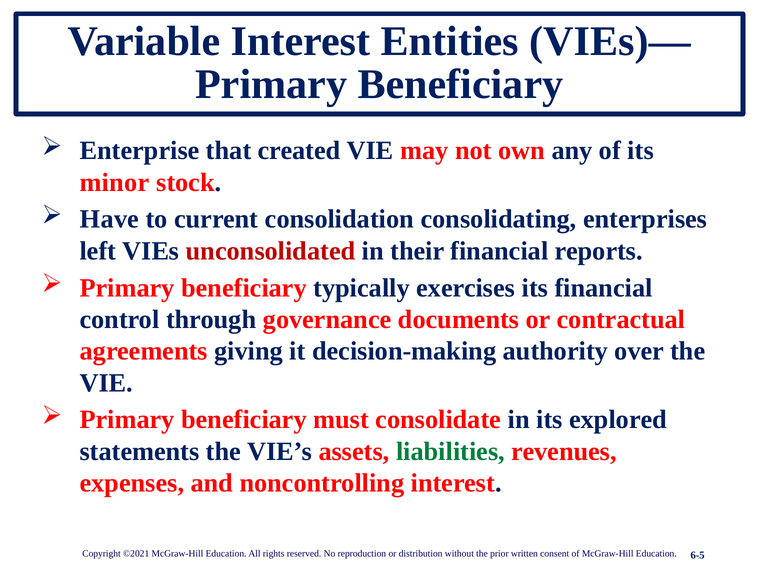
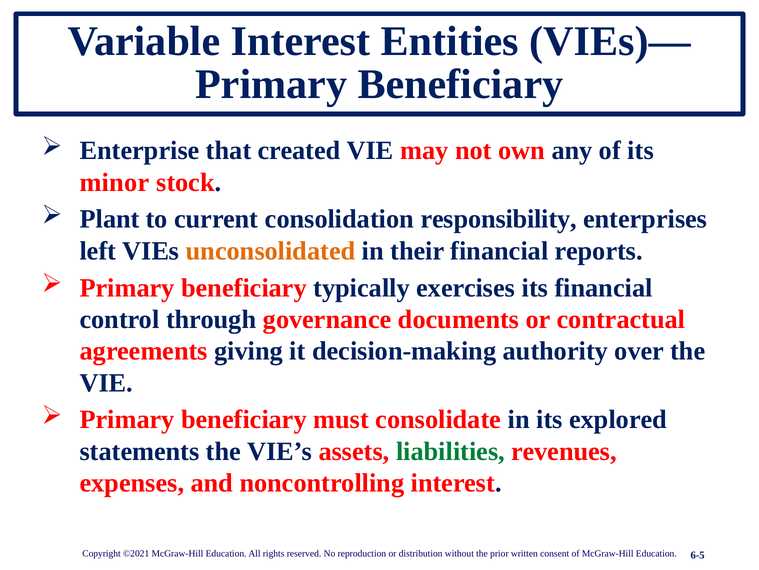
Have: Have -> Plant
consolidating: consolidating -> responsibility
unconsolidated colour: red -> orange
